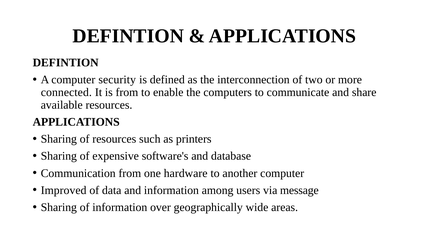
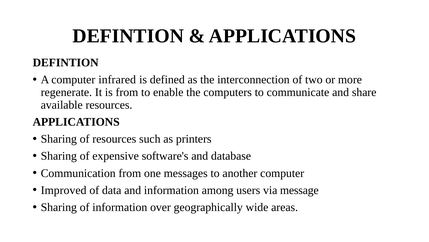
security: security -> infrared
connected: connected -> regenerate
hardware: hardware -> messages
